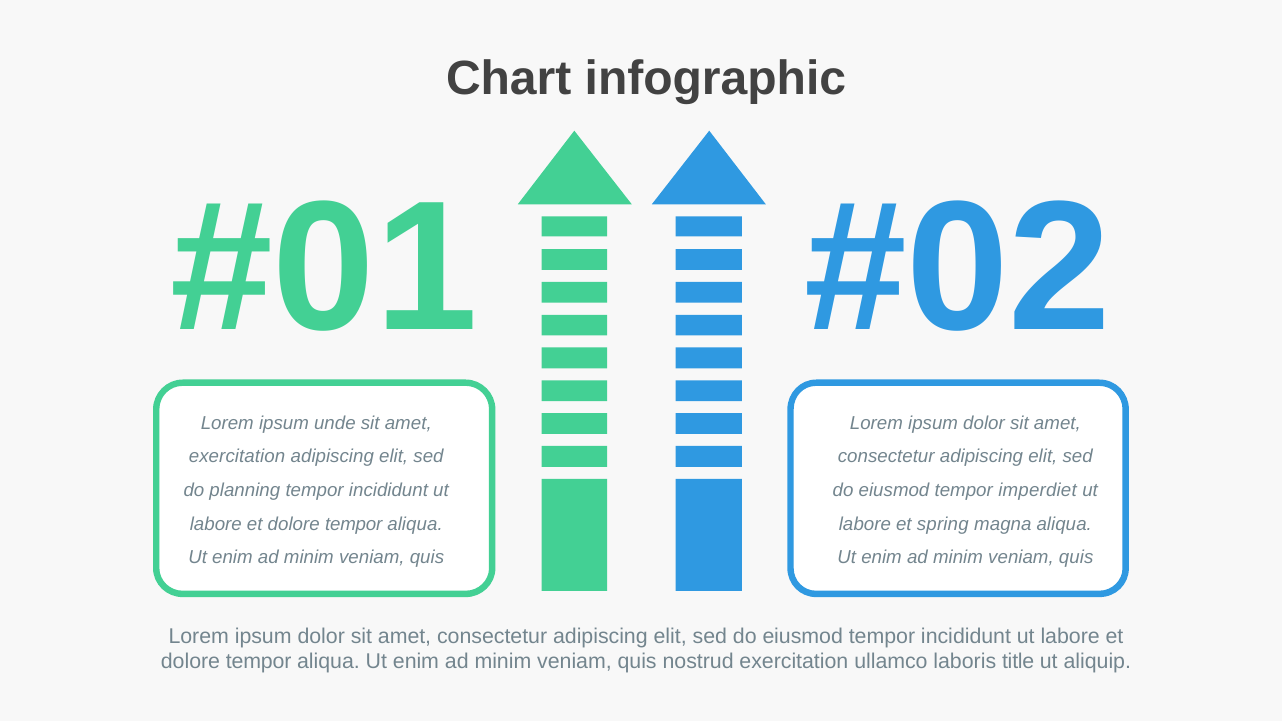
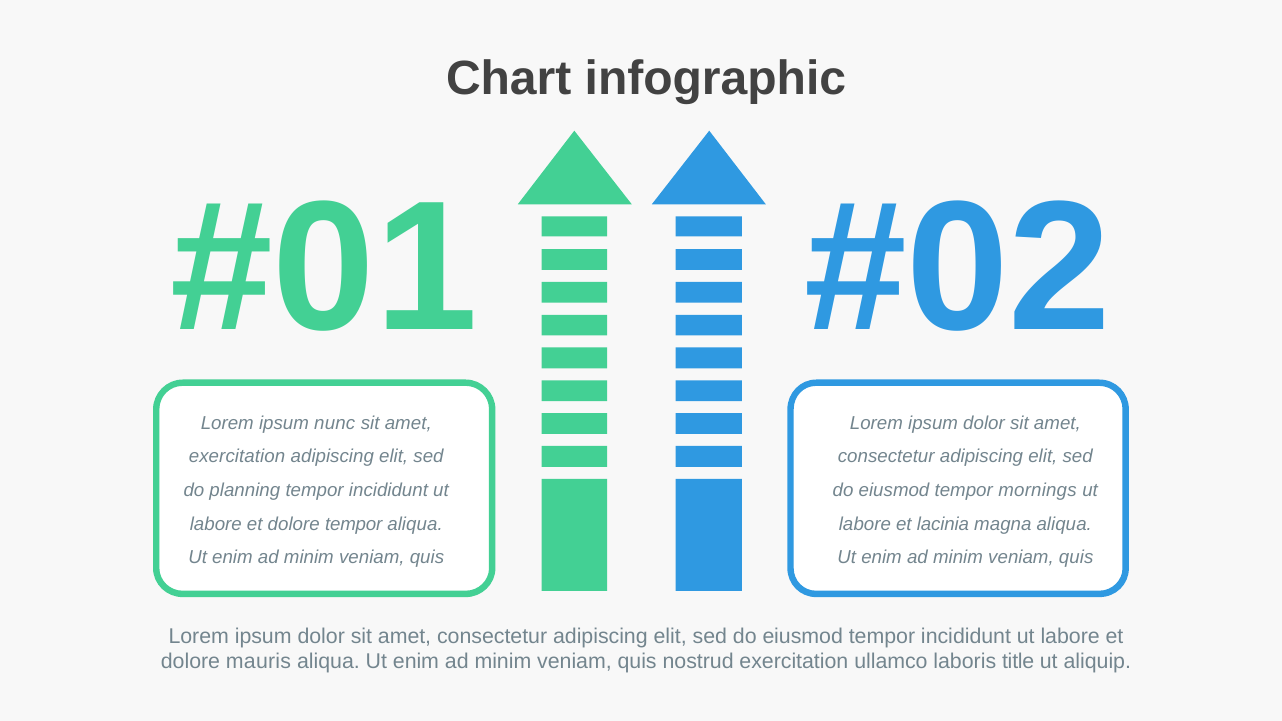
unde: unde -> nunc
imperdiet: imperdiet -> mornings
spring: spring -> lacinia
tempor at (259, 662): tempor -> mauris
